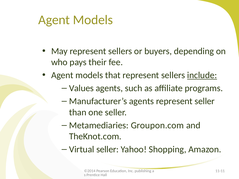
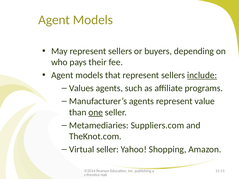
represent seller: seller -> value
one underline: none -> present
Groupon.com: Groupon.com -> Suppliers.com
